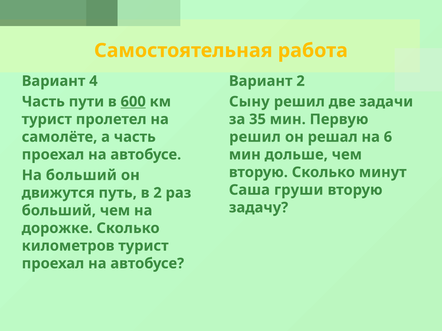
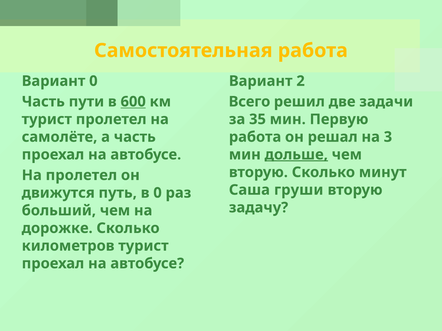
Вариант 4: 4 -> 0
Сыну: Сыну -> Всего
решил at (255, 137): решил -> работа
6: 6 -> 3
дольше underline: none -> present
На больший: больший -> пролетел
в 2: 2 -> 0
